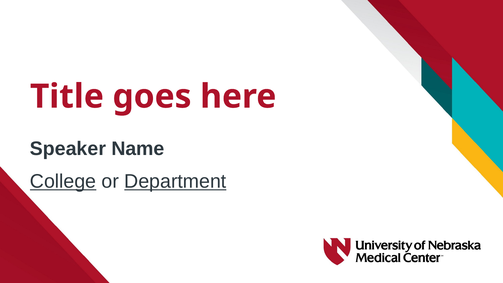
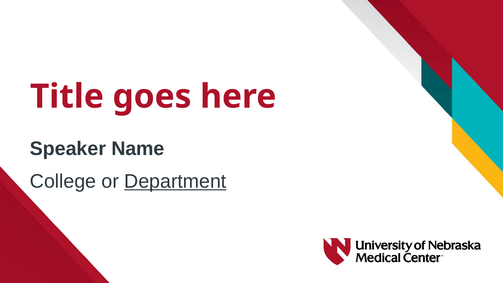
College underline: present -> none
